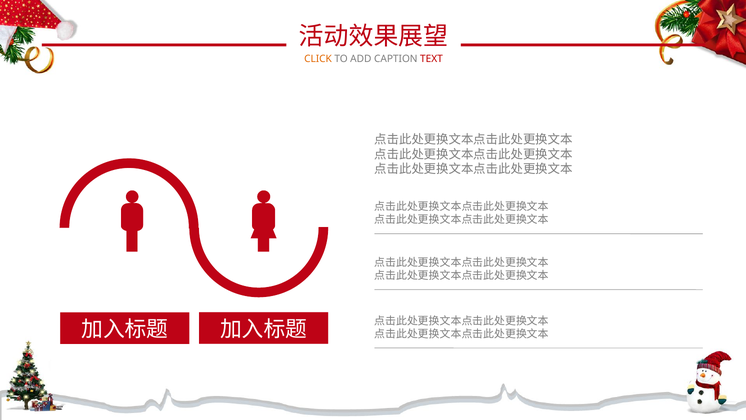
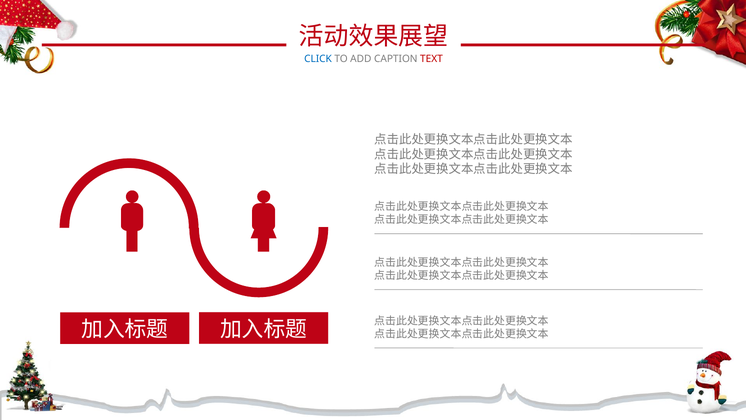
CLICK colour: orange -> blue
